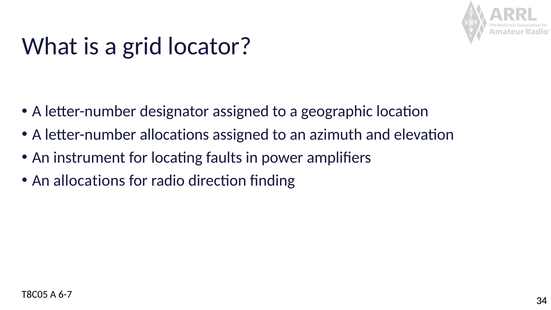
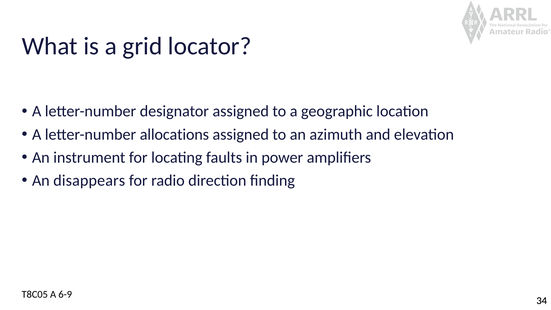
An allocations: allocations -> disappears
6-7: 6-7 -> 6-9
